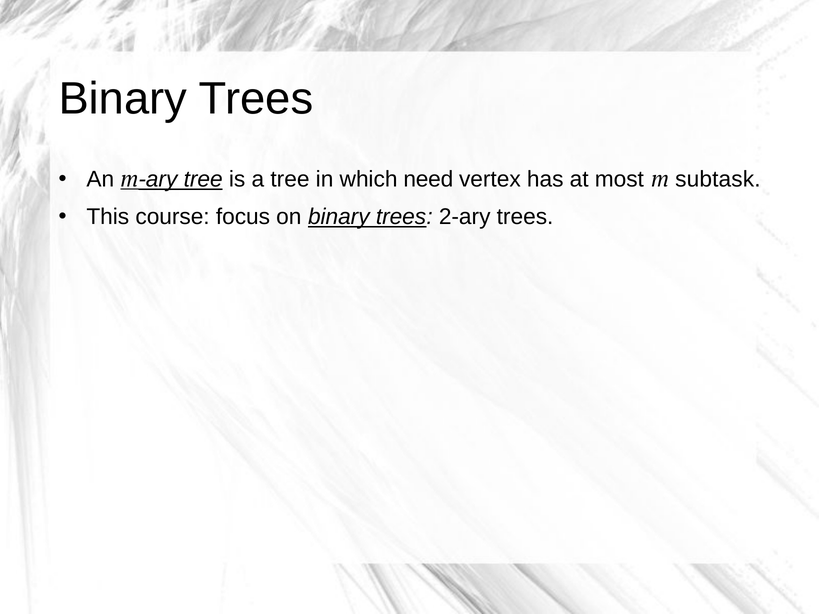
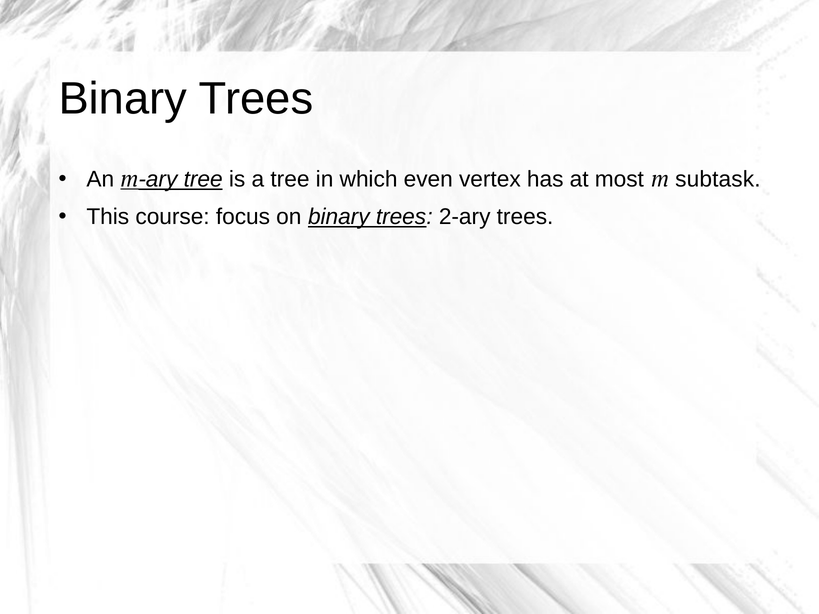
need: need -> even
